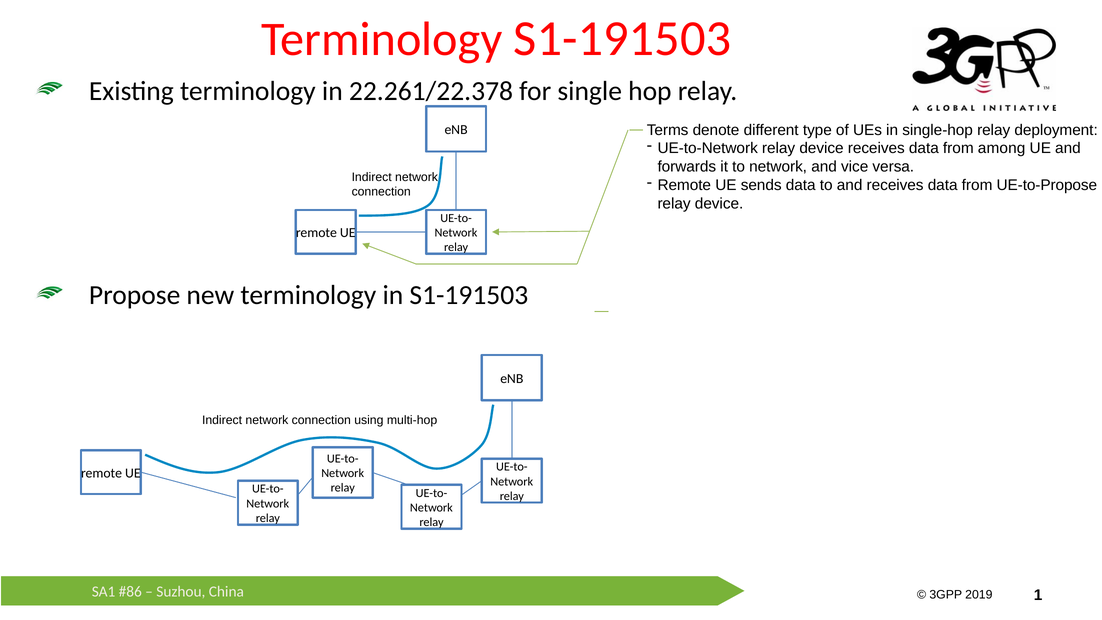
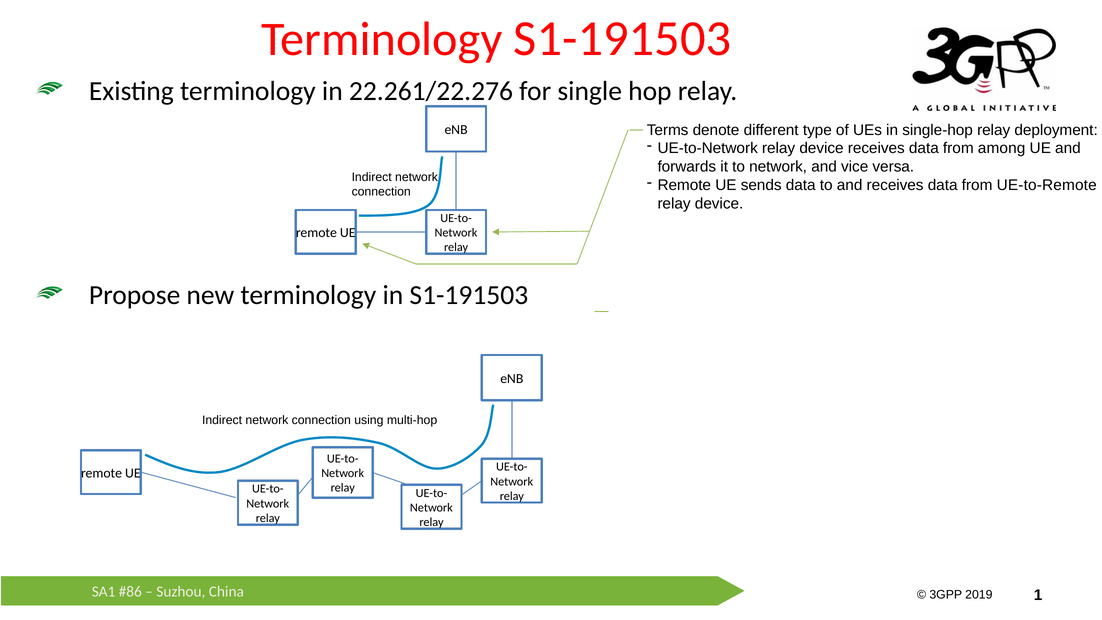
22.261/22.378: 22.261/22.378 -> 22.261/22.276
UE-to-Propose: UE-to-Propose -> UE-to-Remote
